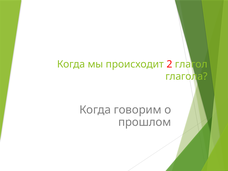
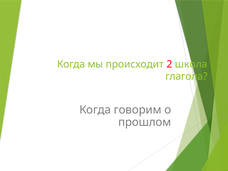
глагол: глагол -> школа
